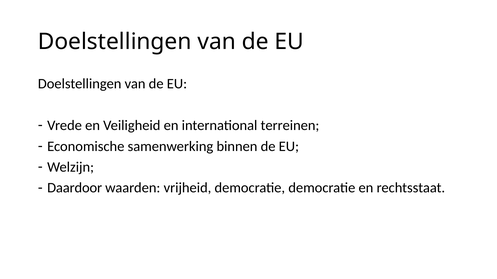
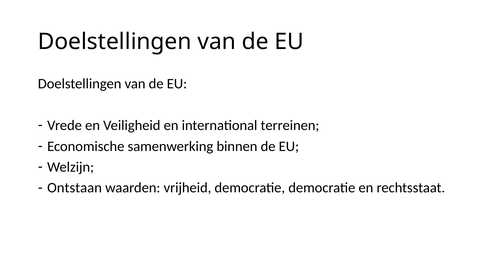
Daardoor: Daardoor -> Ontstaan
